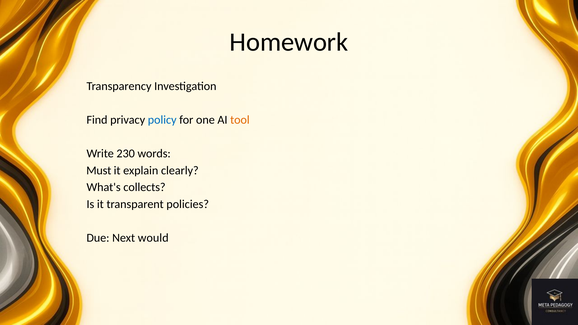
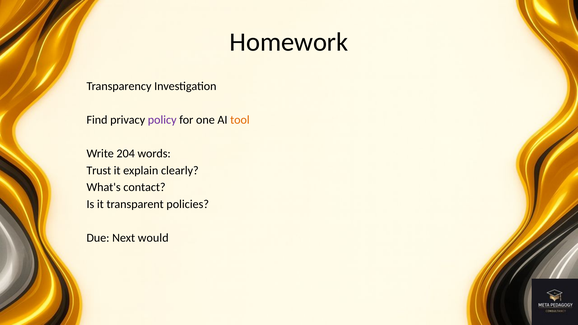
policy colour: blue -> purple
230: 230 -> 204
Must: Must -> Trust
collects: collects -> contact
